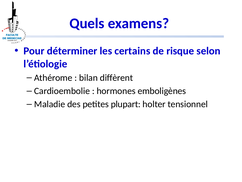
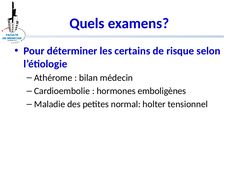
diffèrent: diffèrent -> médecin
plupart: plupart -> normal
